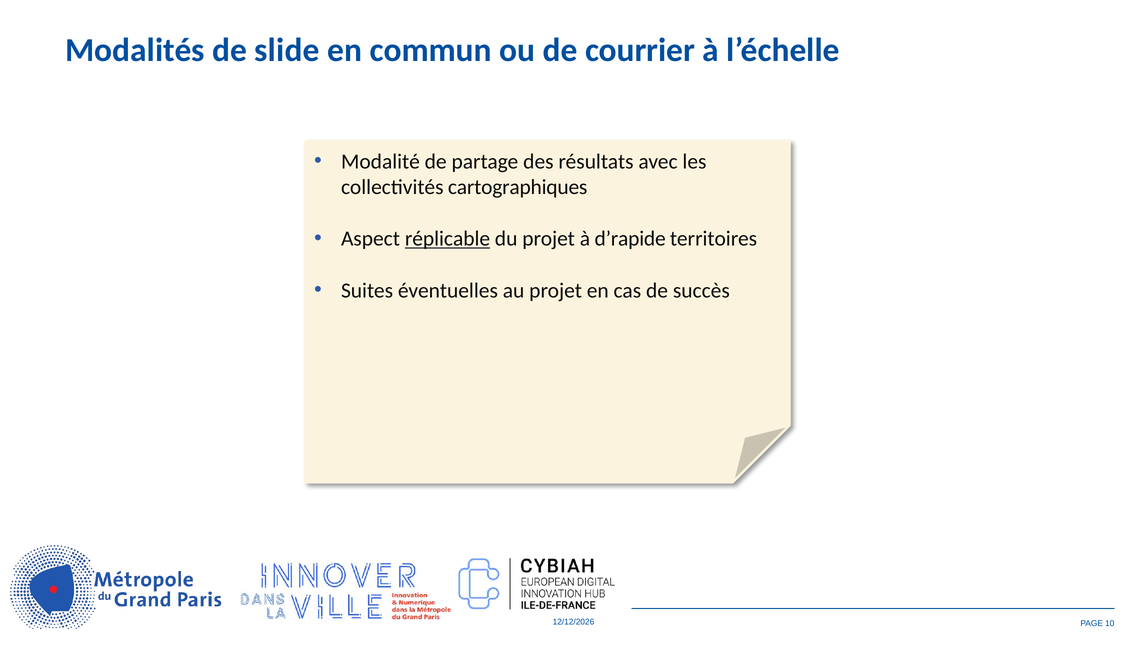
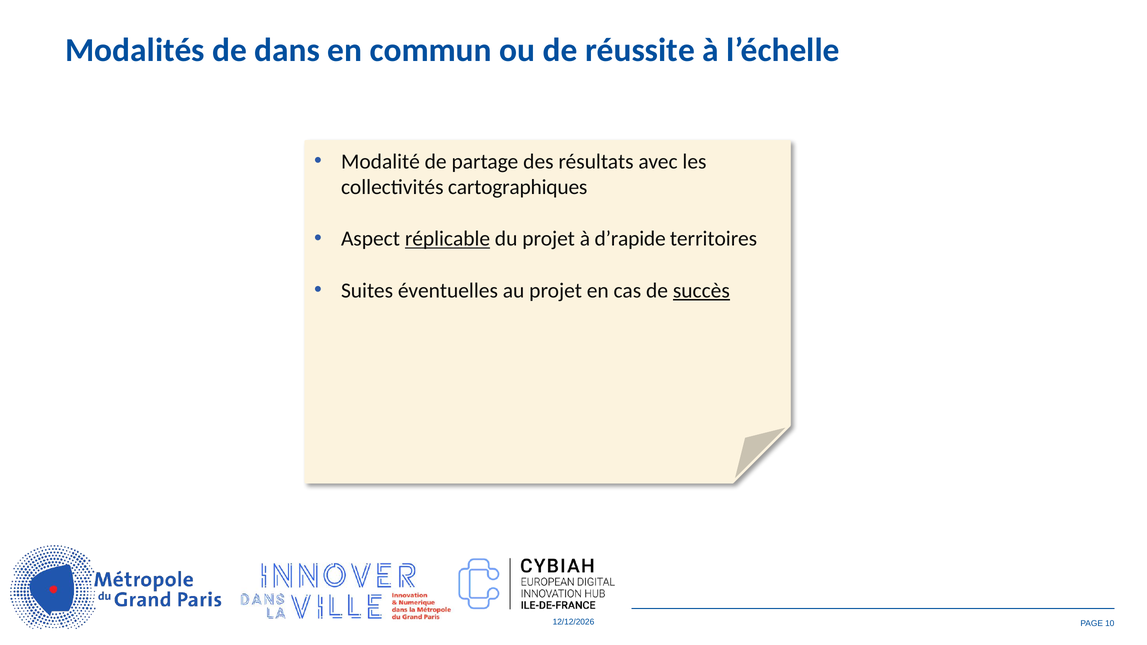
slide: slide -> dans
courrier: courrier -> réussite
succès underline: none -> present
